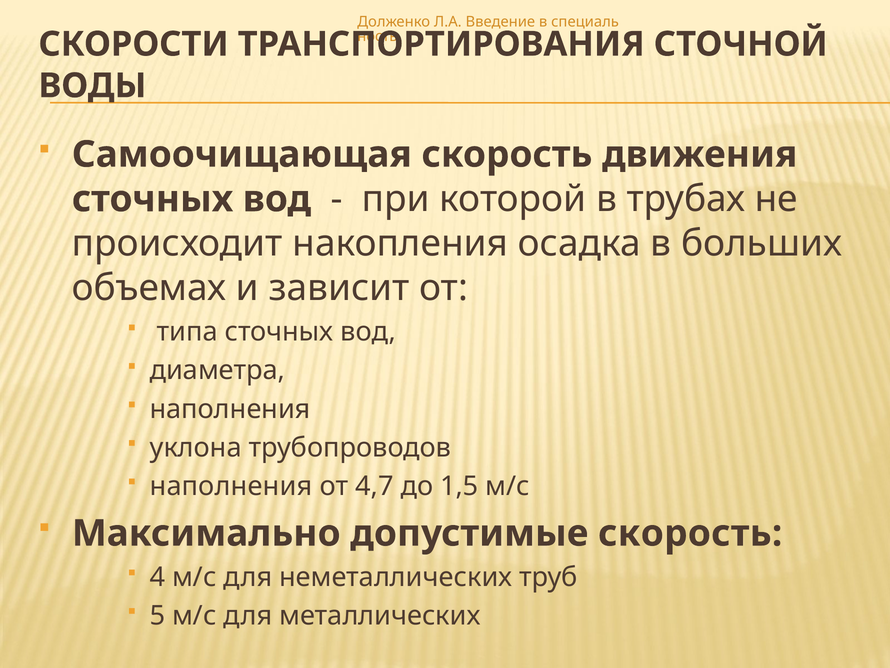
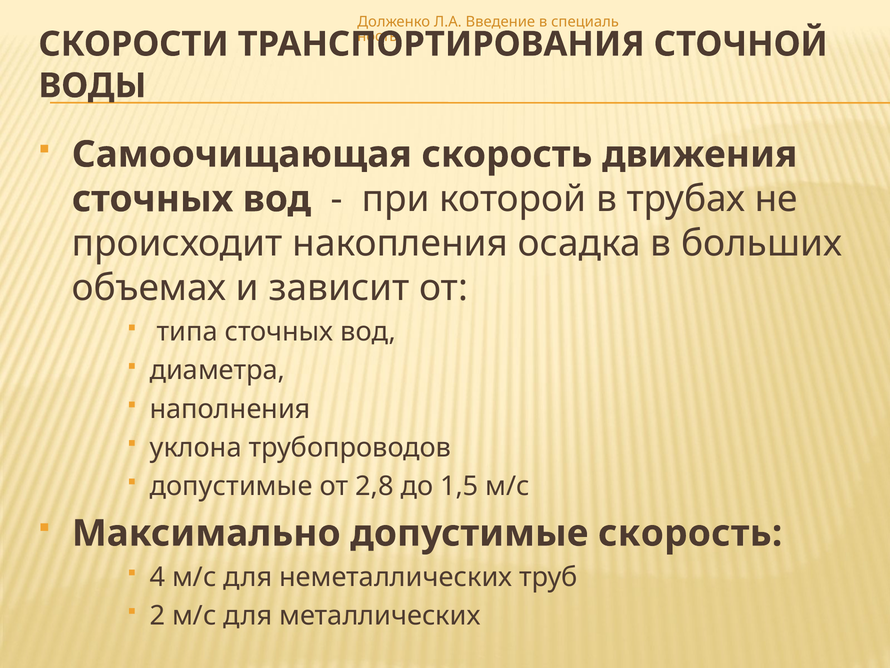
наполнения at (231, 486): наполнения -> допустимые
4,7: 4,7 -> 2,8
5: 5 -> 2
